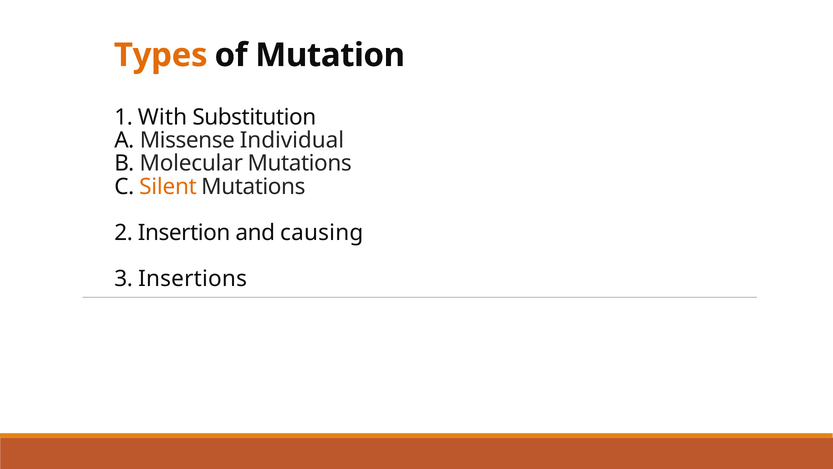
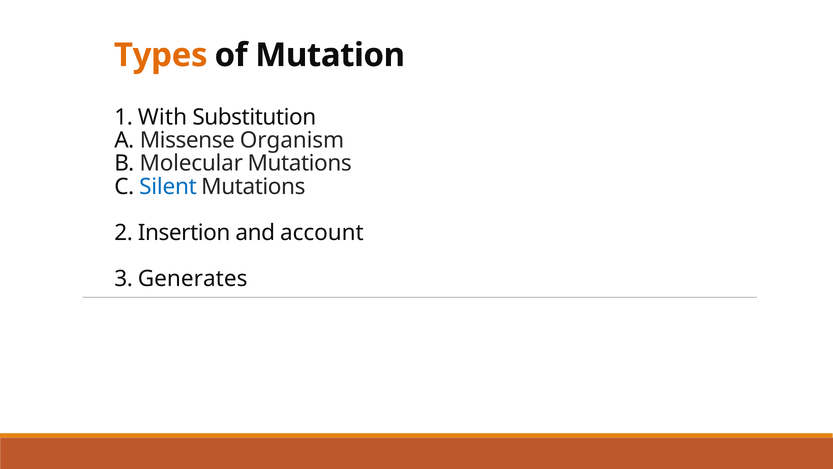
Individual: Individual -> Organism
Silent colour: orange -> blue
causing: causing -> account
Insertions: Insertions -> Generates
